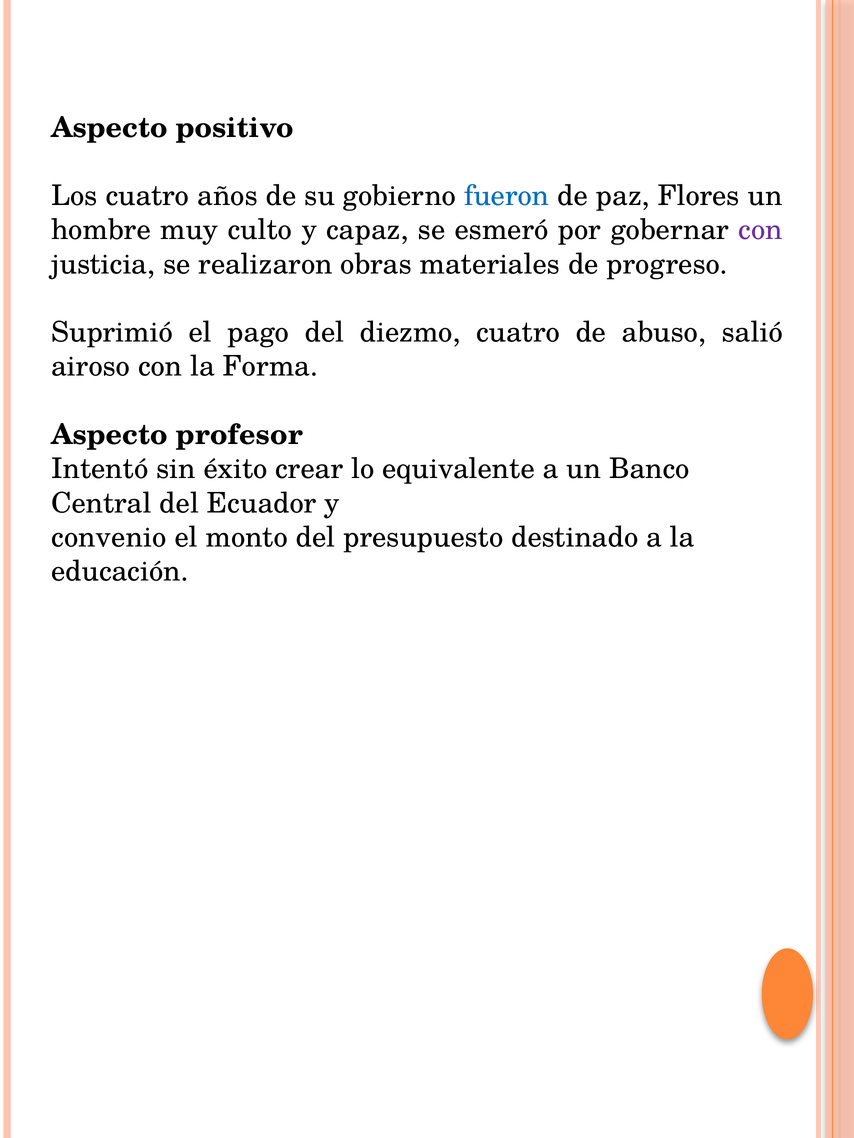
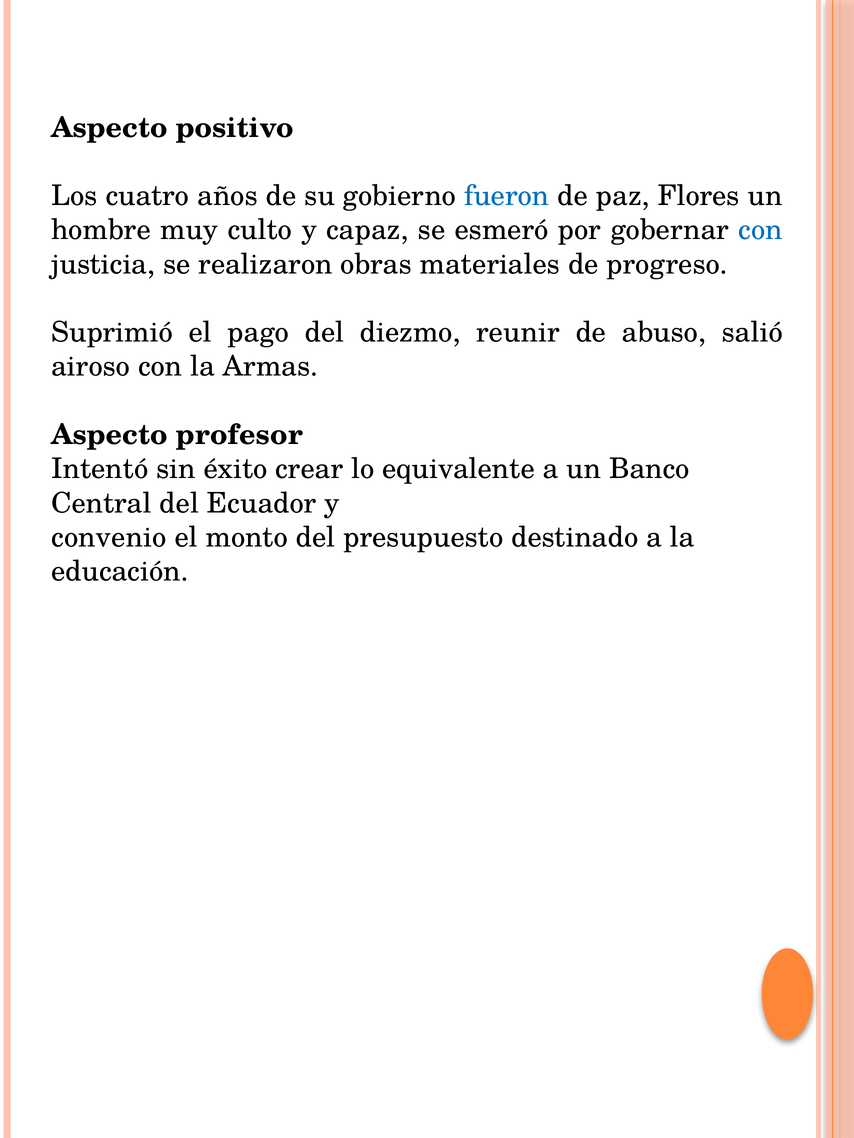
con at (761, 230) colour: purple -> blue
diezmo cuatro: cuatro -> reunir
Forma: Forma -> Armas
